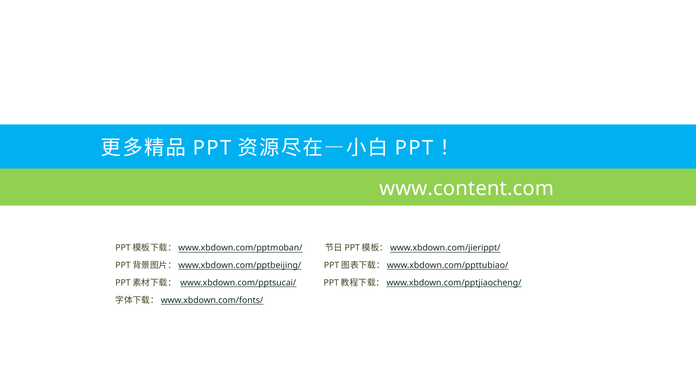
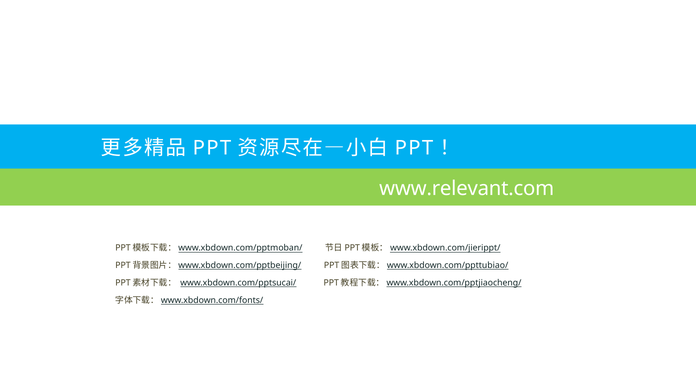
www.content.com: www.content.com -> www.relevant.com
